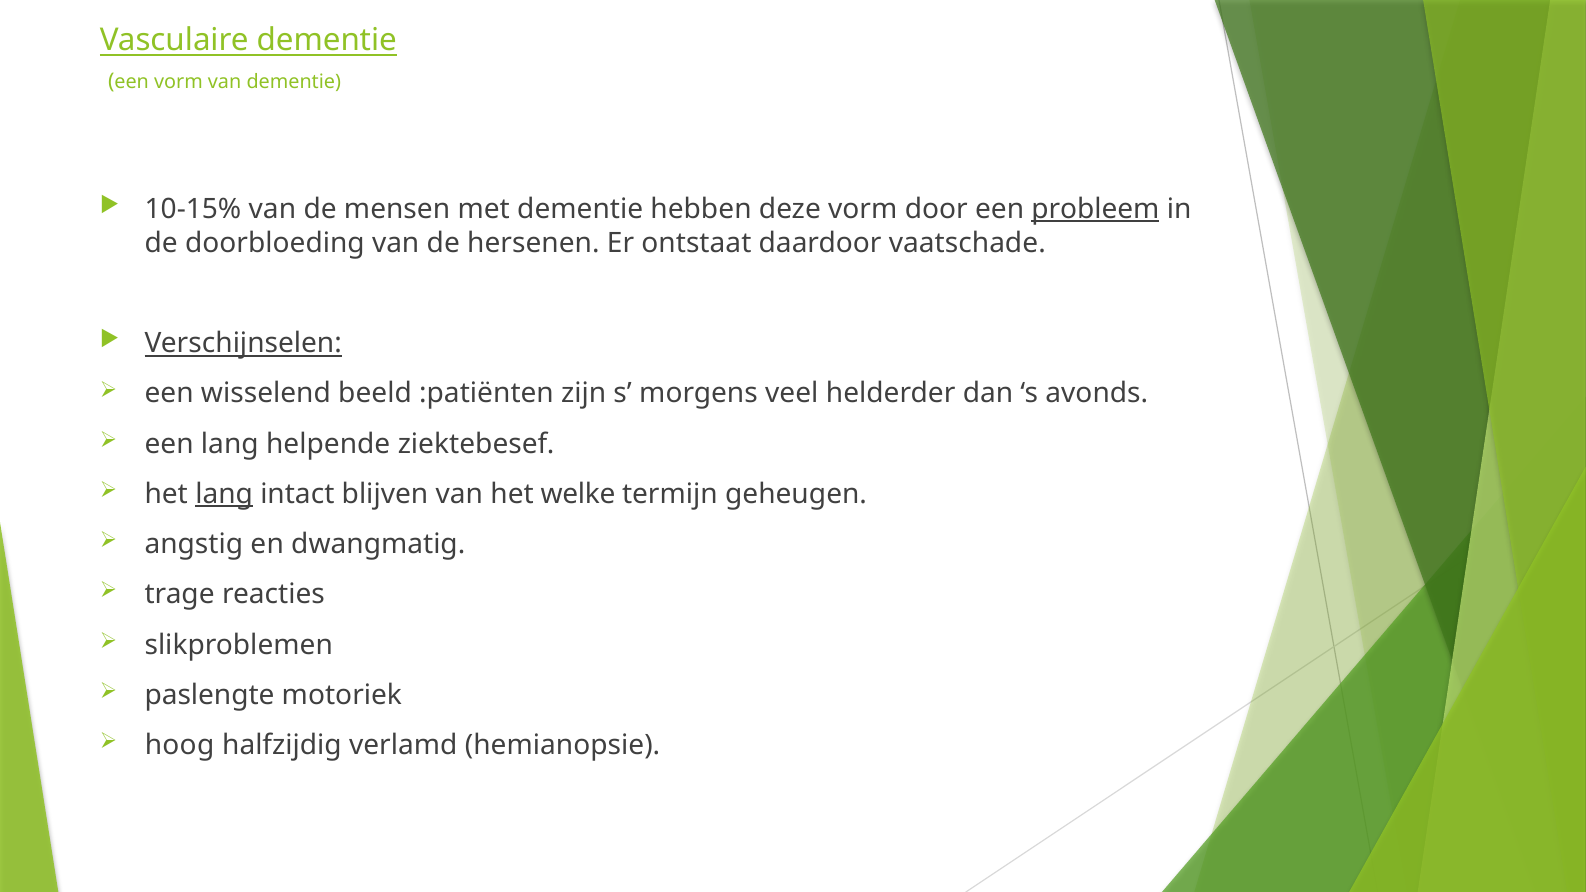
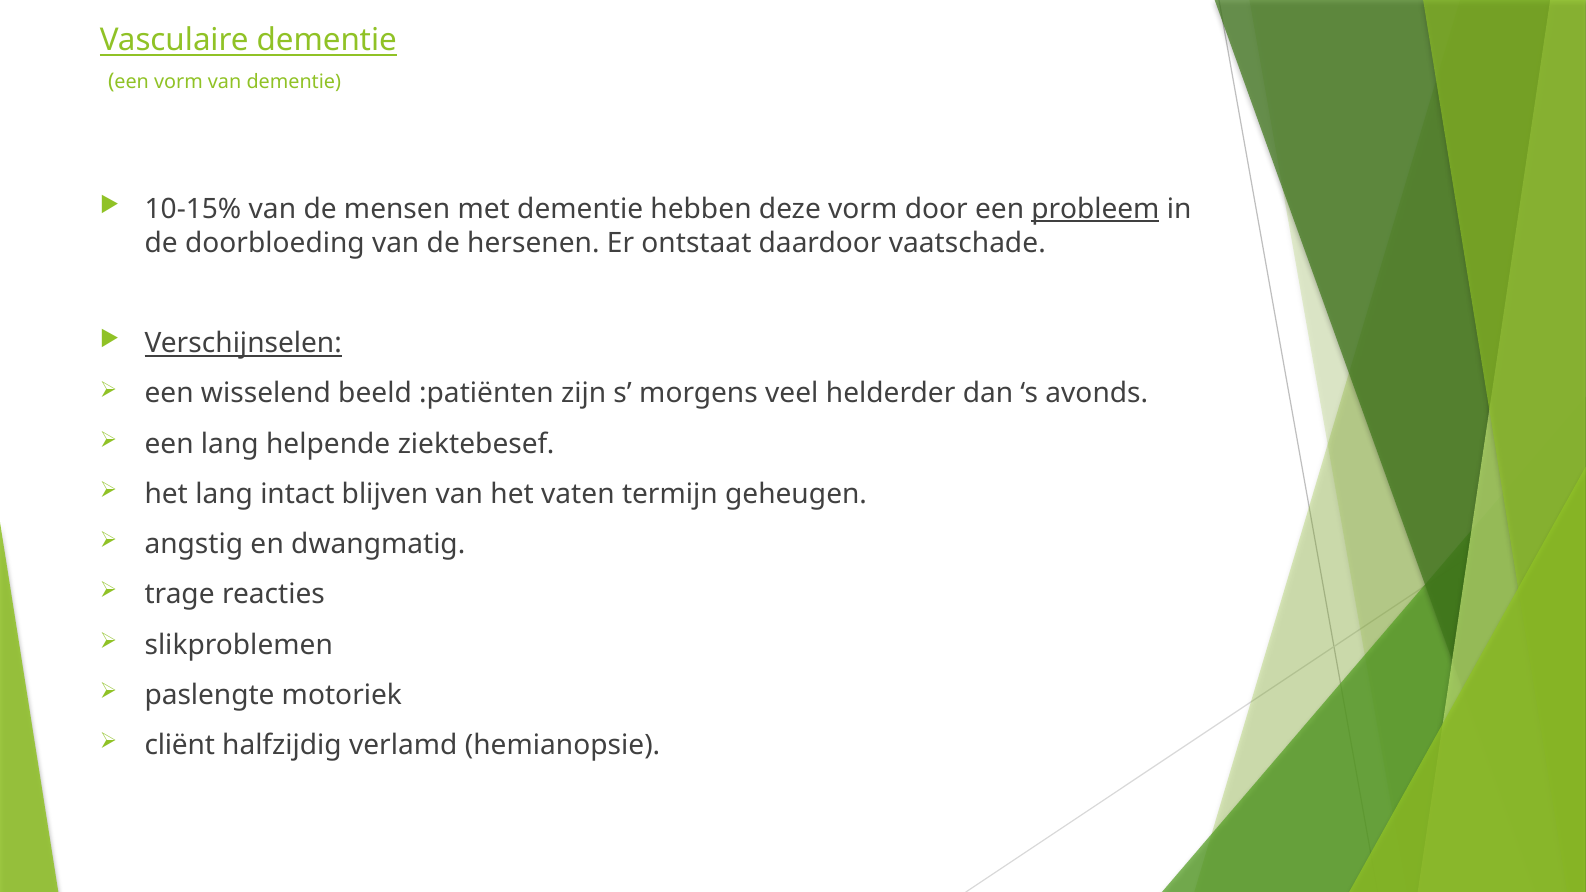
lang at (224, 494) underline: present -> none
welke: welke -> vaten
hoog: hoog -> cliënt
